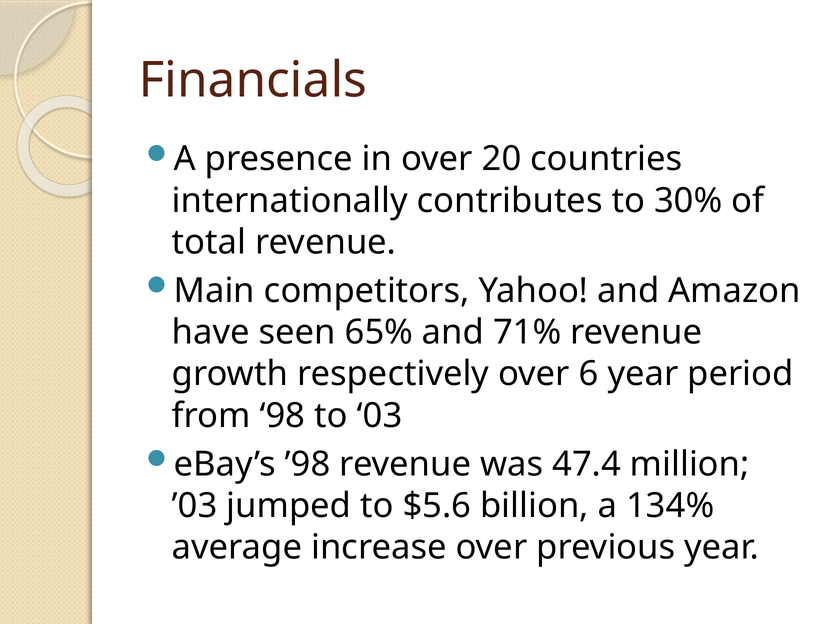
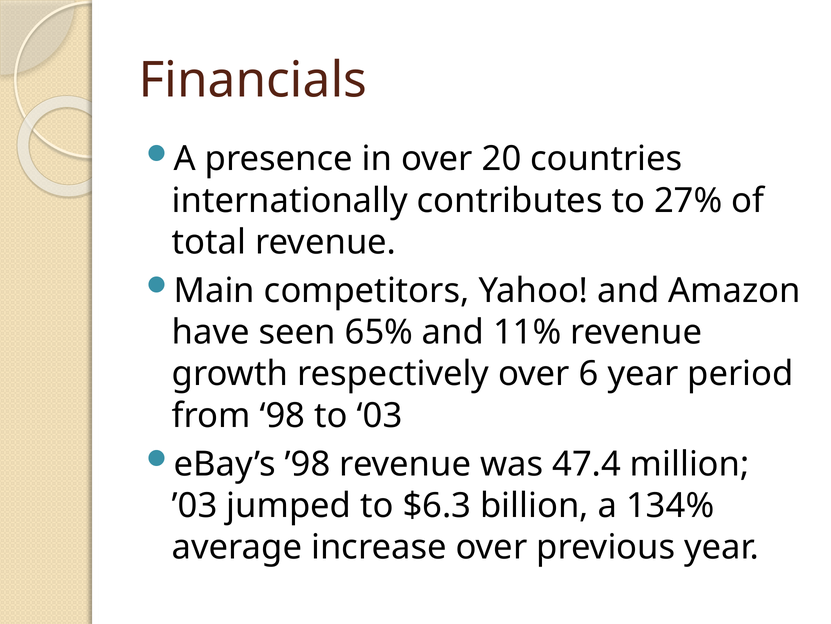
30%: 30% -> 27%
71%: 71% -> 11%
$5.6: $5.6 -> $6.3
